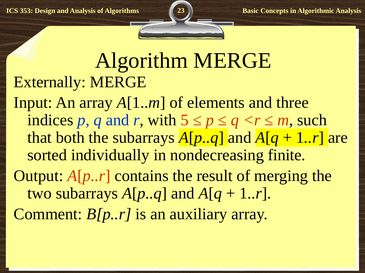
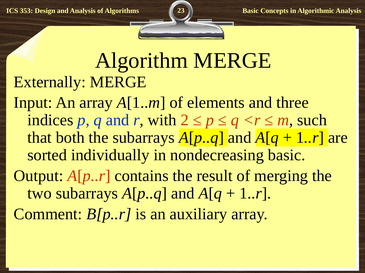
5: 5 -> 2
nondecreasing finite: finite -> basic
